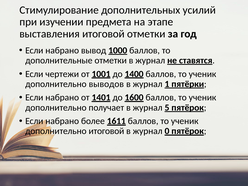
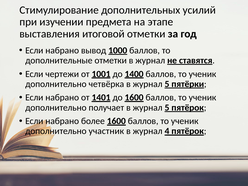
выводов: выводов -> четвёрка
1 at (167, 84): 1 -> 5
более 1611: 1611 -> 1600
дополнительно итоговой: итоговой -> участник
0: 0 -> 4
